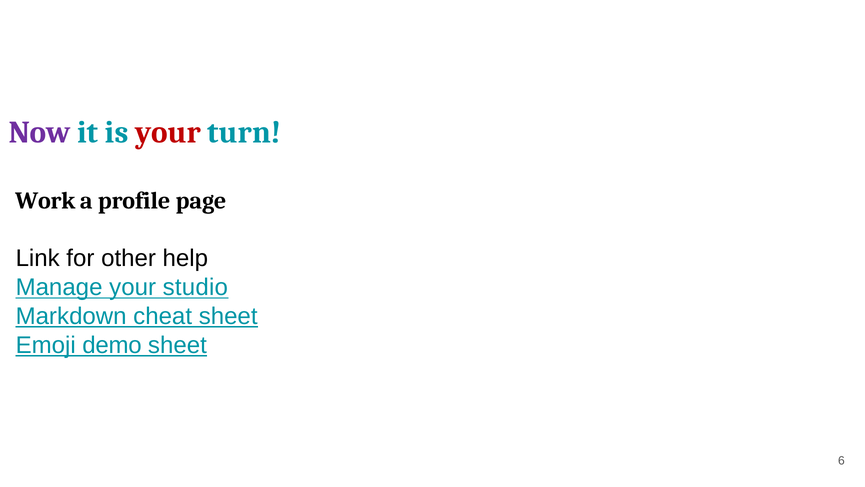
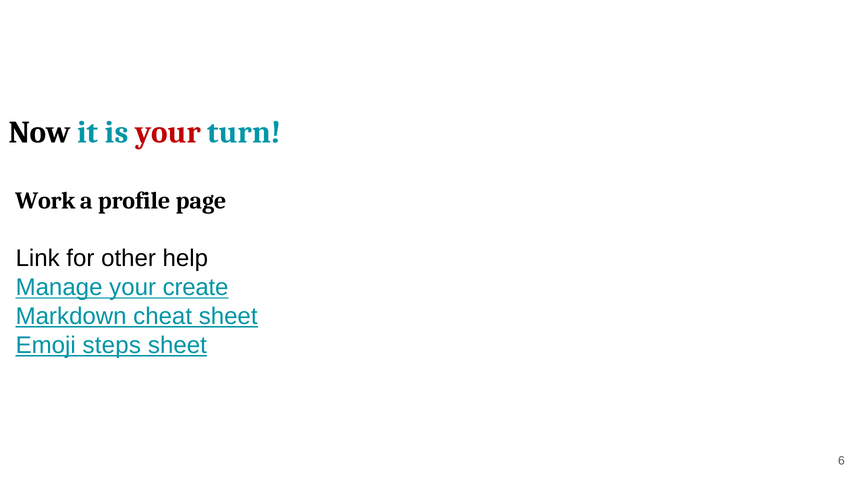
Now colour: purple -> black
studio: studio -> create
demo: demo -> steps
